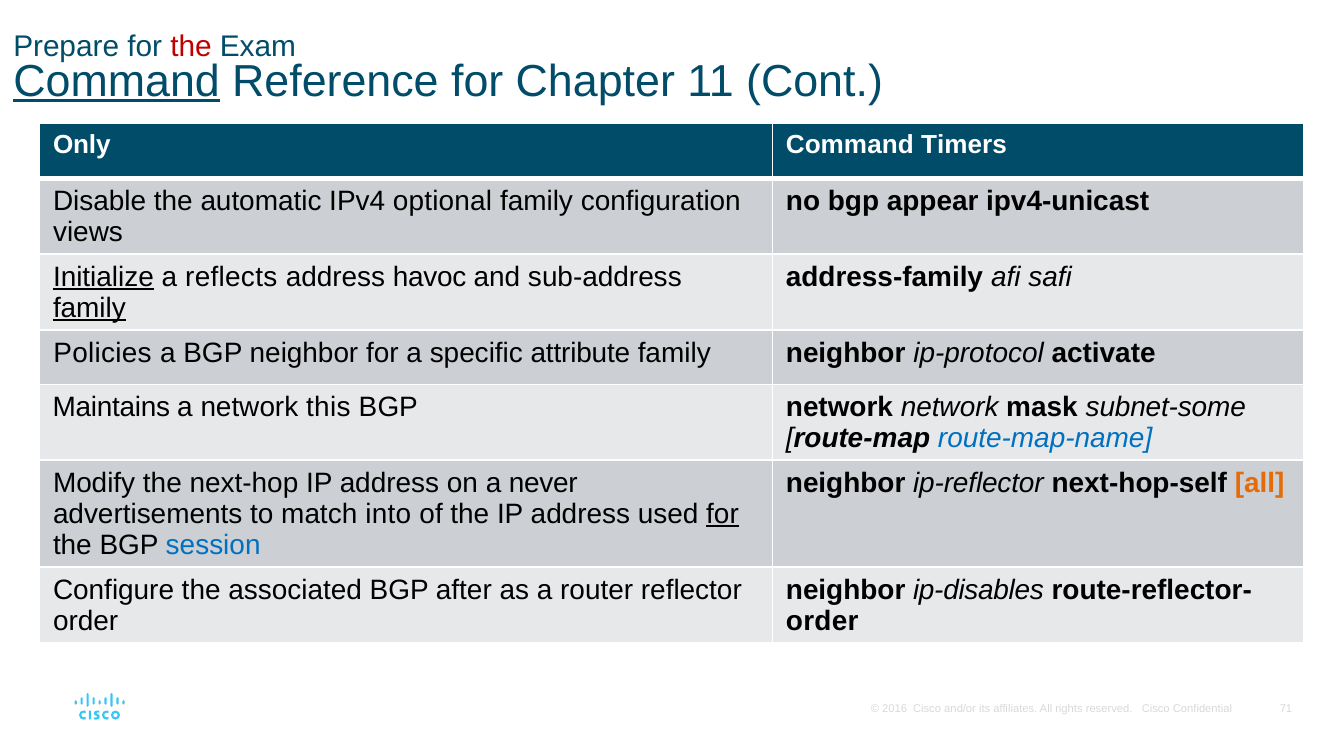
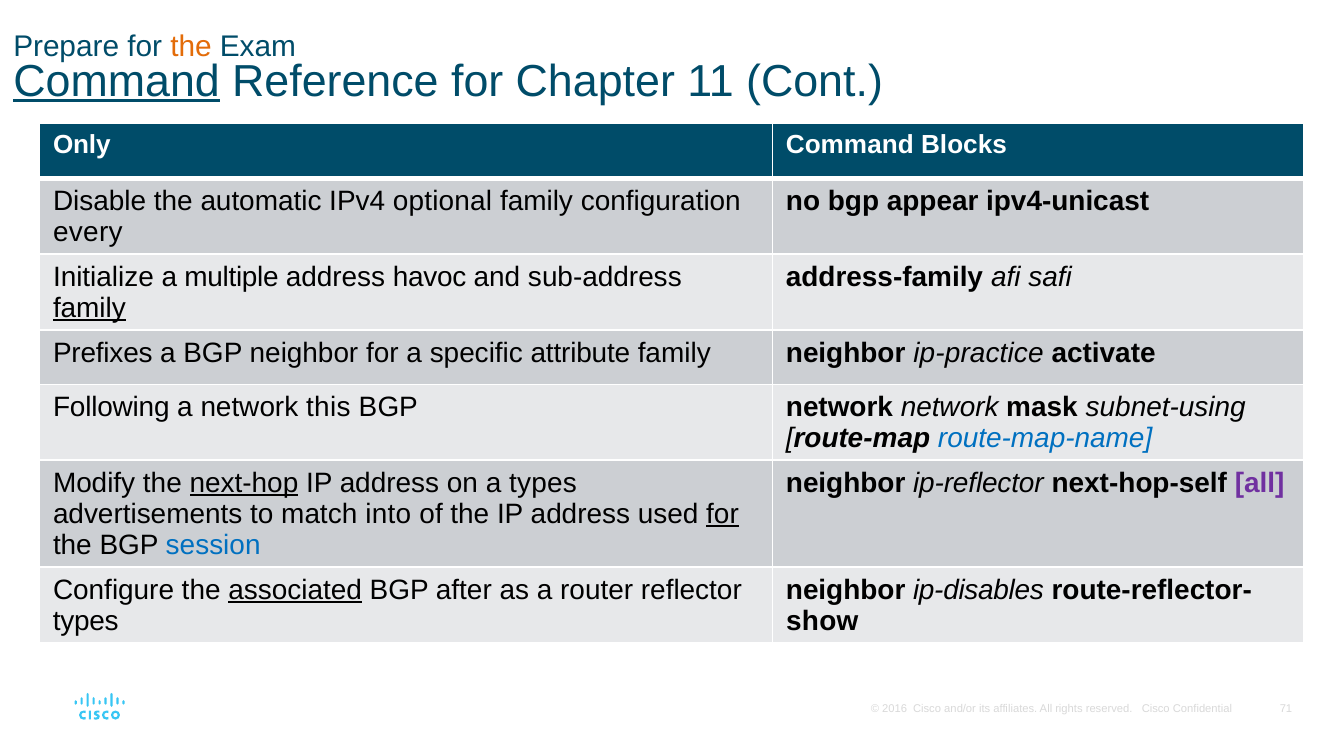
the at (191, 46) colour: red -> orange
Timers: Timers -> Blocks
views: views -> every
Initialize underline: present -> none
reflects: reflects -> multiple
Policies: Policies -> Prefixes
ip-protocol: ip-protocol -> ip-practice
Maintains: Maintains -> Following
subnet-some: subnet-some -> subnet-using
next-hop underline: none -> present
a never: never -> types
all at (1260, 483) colour: orange -> purple
associated underline: none -> present
order at (86, 620): order -> types
order at (822, 620): order -> show
